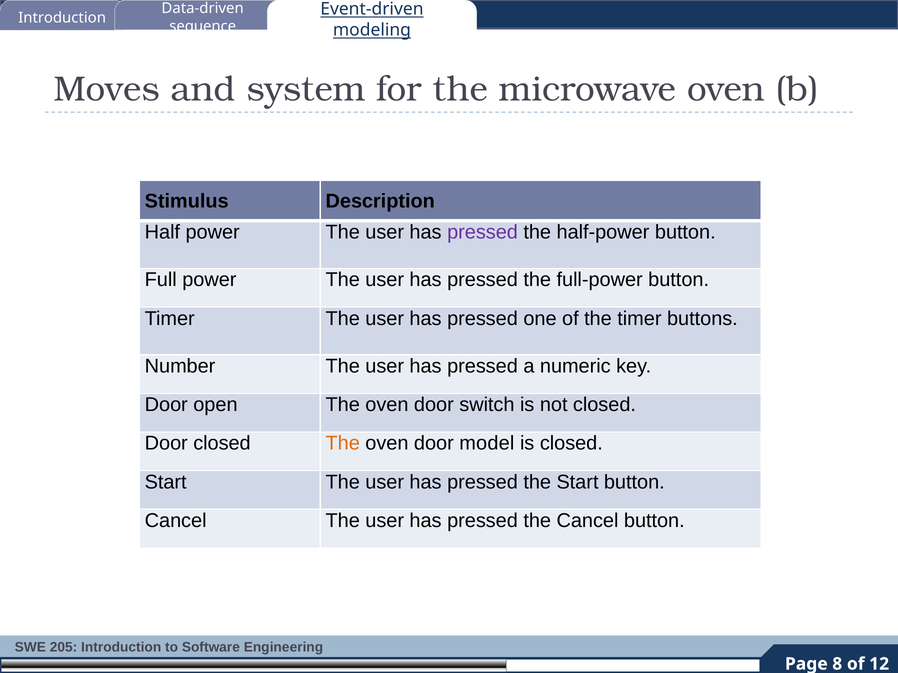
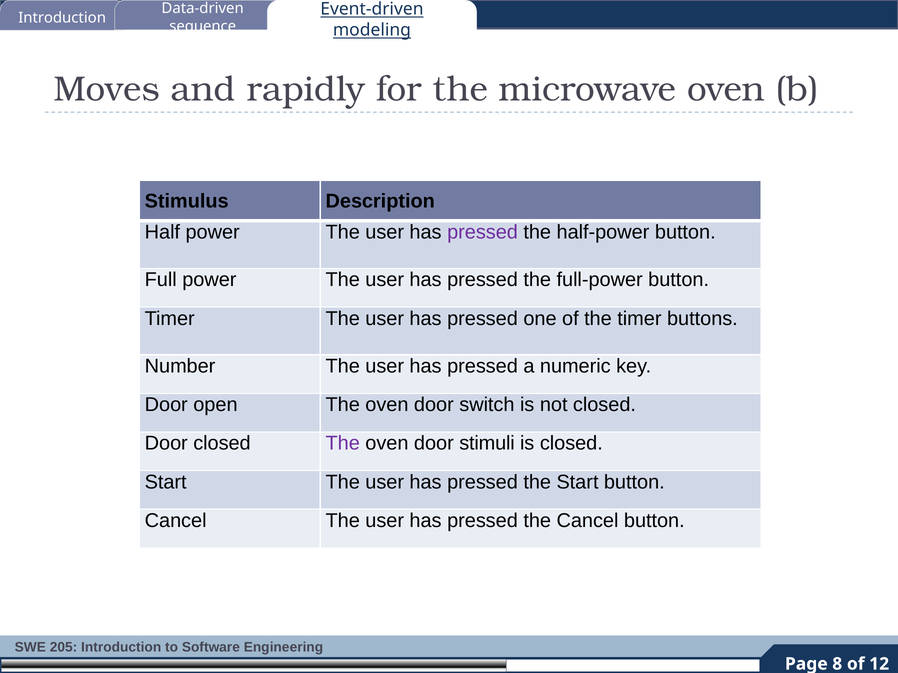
system: system -> rapidly
The at (343, 444) colour: orange -> purple
model: model -> stimuli
